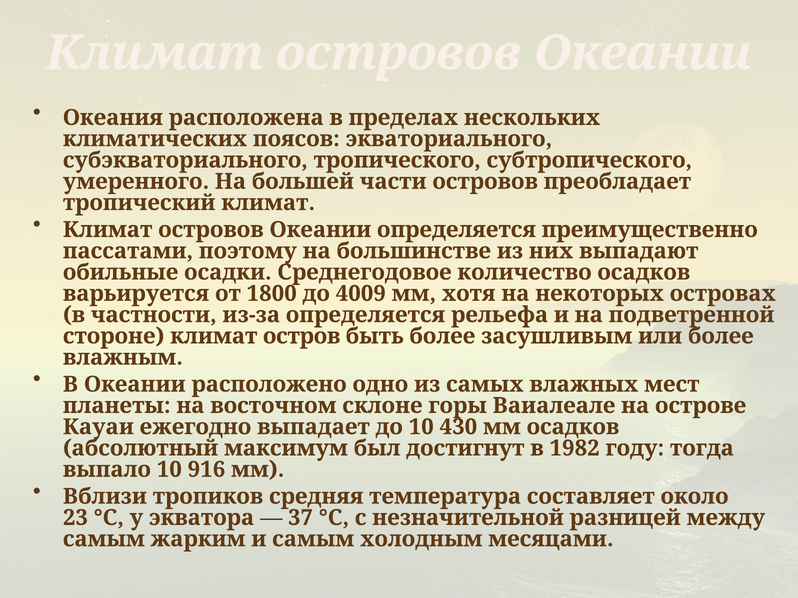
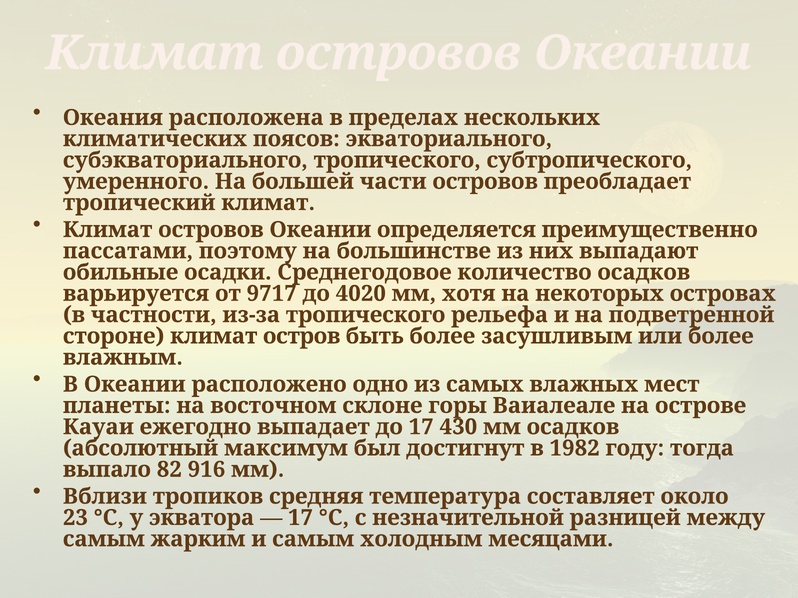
1800: 1800 -> 9717
4009: 4009 -> 4020
из-за определяется: определяется -> тропического
до 10: 10 -> 17
выпало 10: 10 -> 82
37 at (300, 518): 37 -> 17
